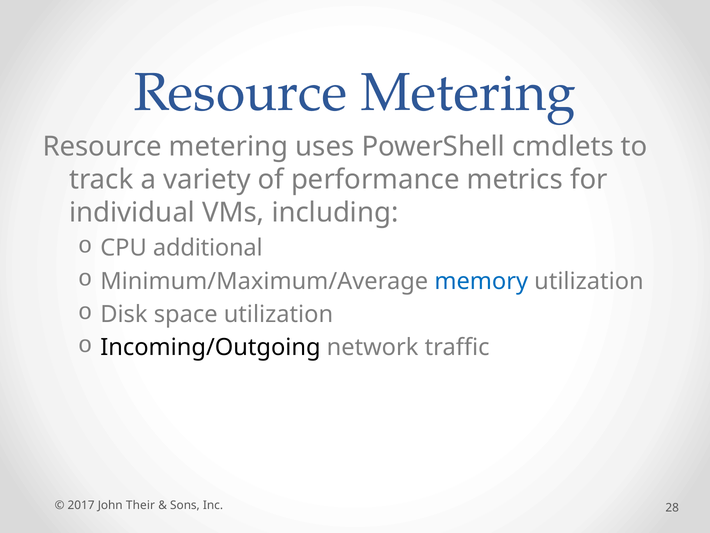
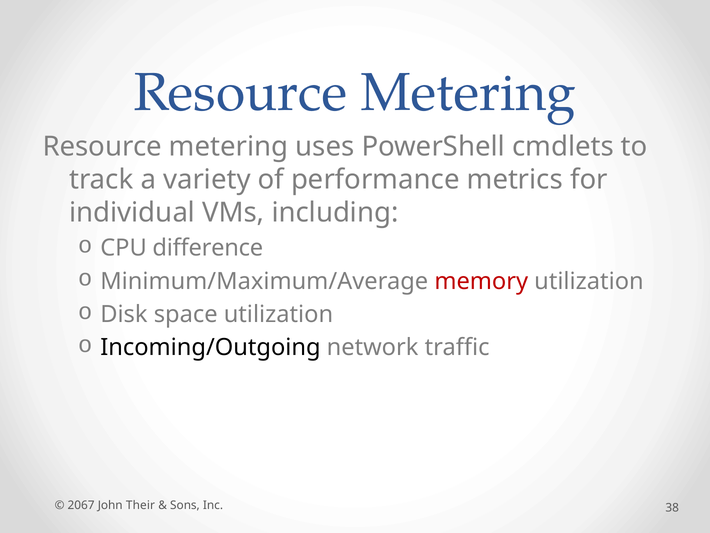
additional: additional -> difference
memory colour: blue -> red
2017: 2017 -> 2067
28: 28 -> 38
